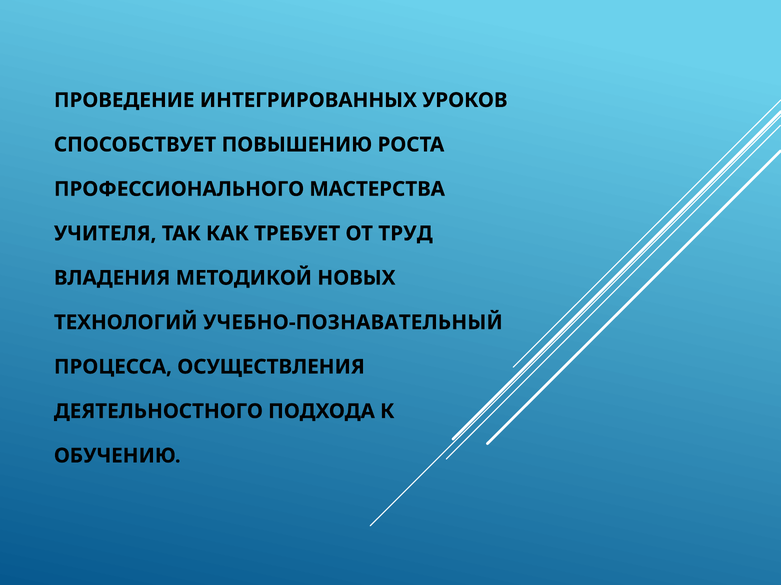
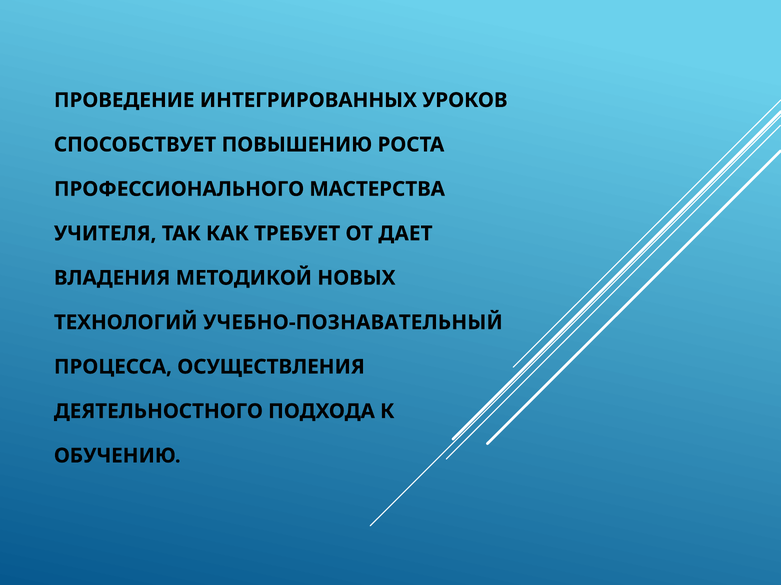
ТРУД: ТРУД -> ДАЕТ
